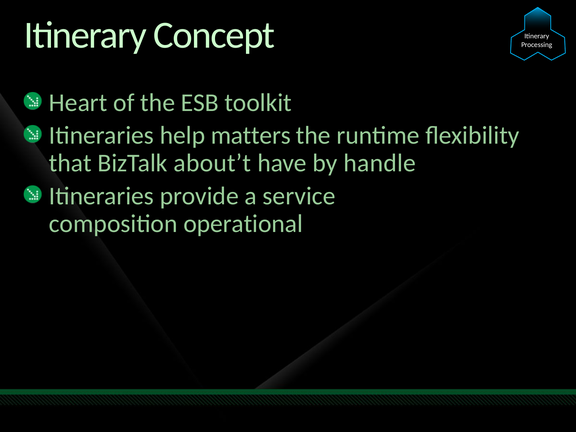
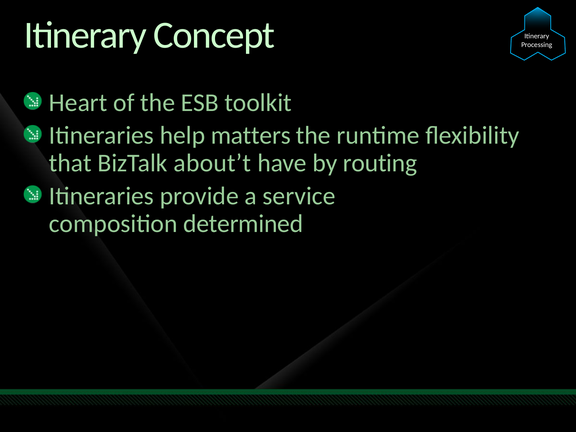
handle: handle -> routing
operational: operational -> determined
